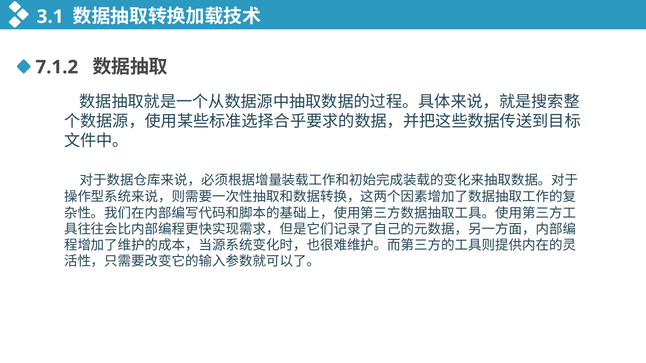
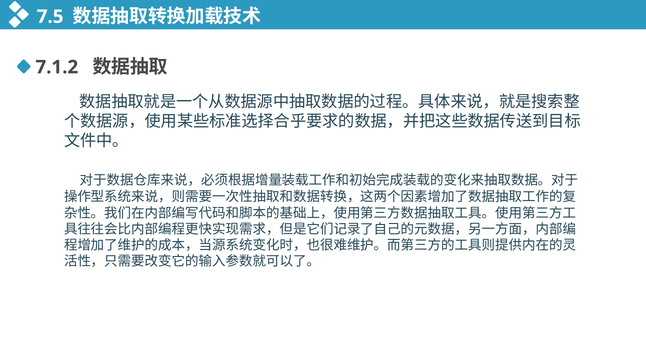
3.1: 3.1 -> 7.5
